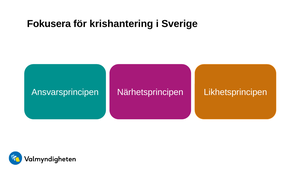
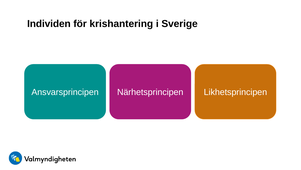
Fokusera: Fokusera -> Individen
